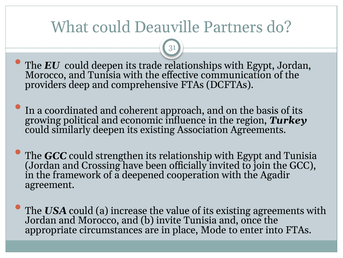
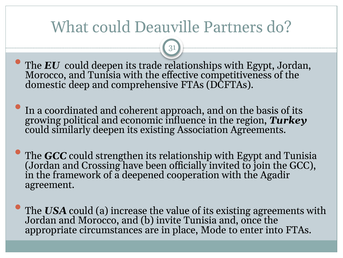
communication: communication -> competitiveness
providers: providers -> domestic
